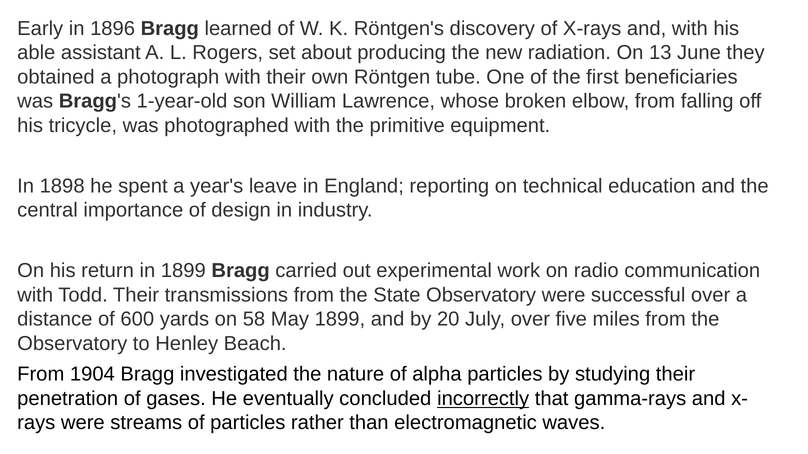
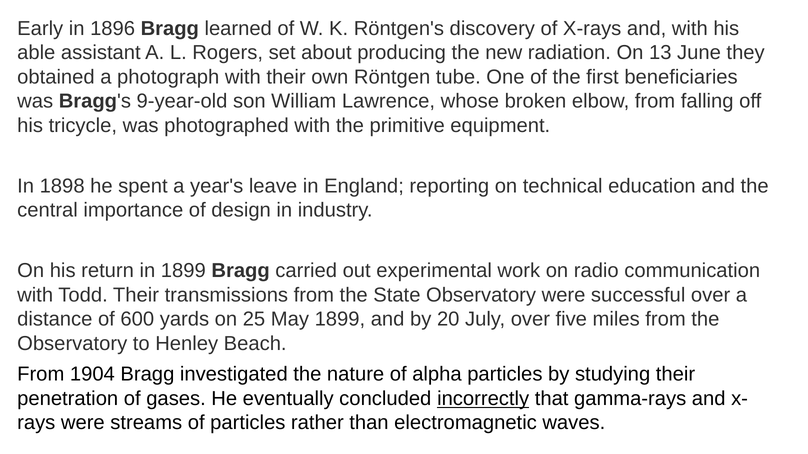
1-year-old: 1-year-old -> 9-year-old
58: 58 -> 25
